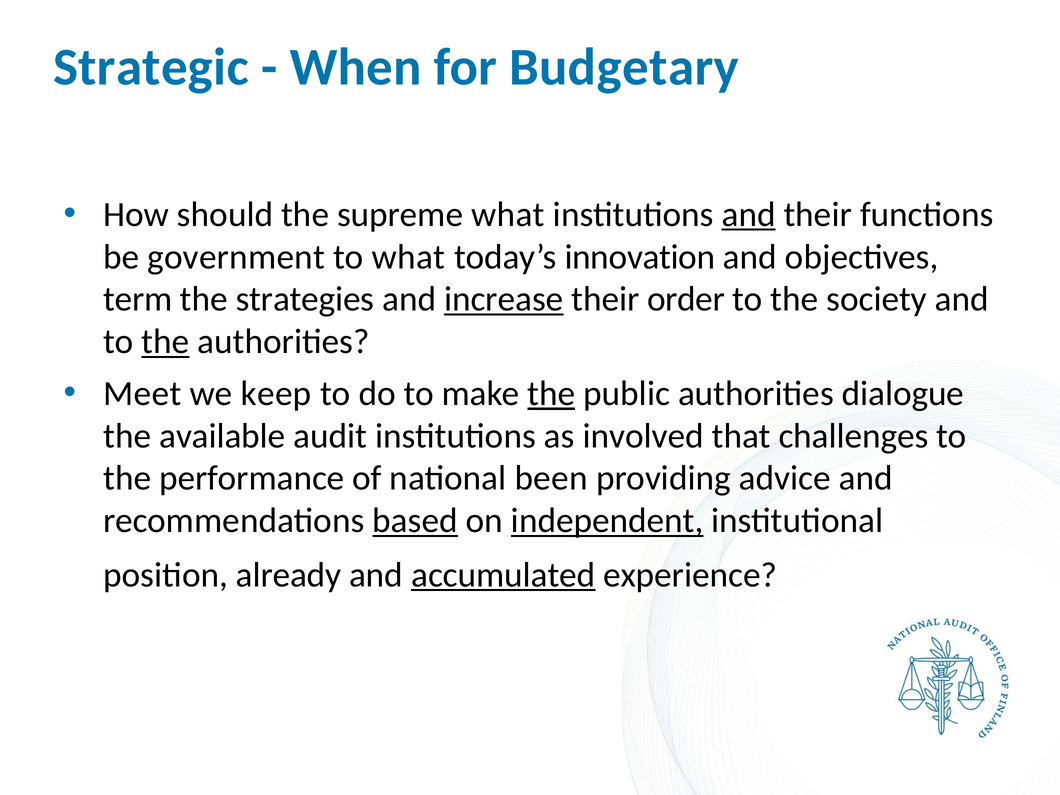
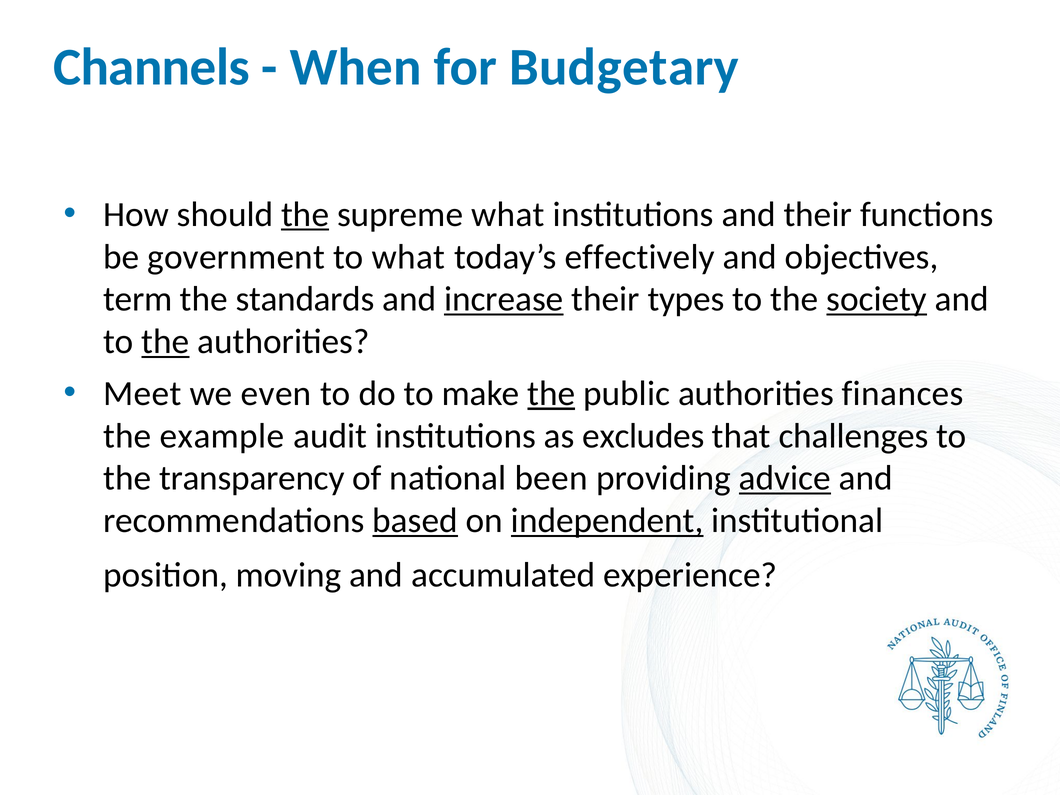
Strategic: Strategic -> Channels
the at (305, 214) underline: none -> present
and at (749, 214) underline: present -> none
innovation: innovation -> effectively
strategies: strategies -> standards
order: order -> types
society underline: none -> present
keep: keep -> even
dialogue: dialogue -> finances
available: available -> example
involved: involved -> excludes
performance: performance -> transparency
advice underline: none -> present
already: already -> moving
accumulated underline: present -> none
